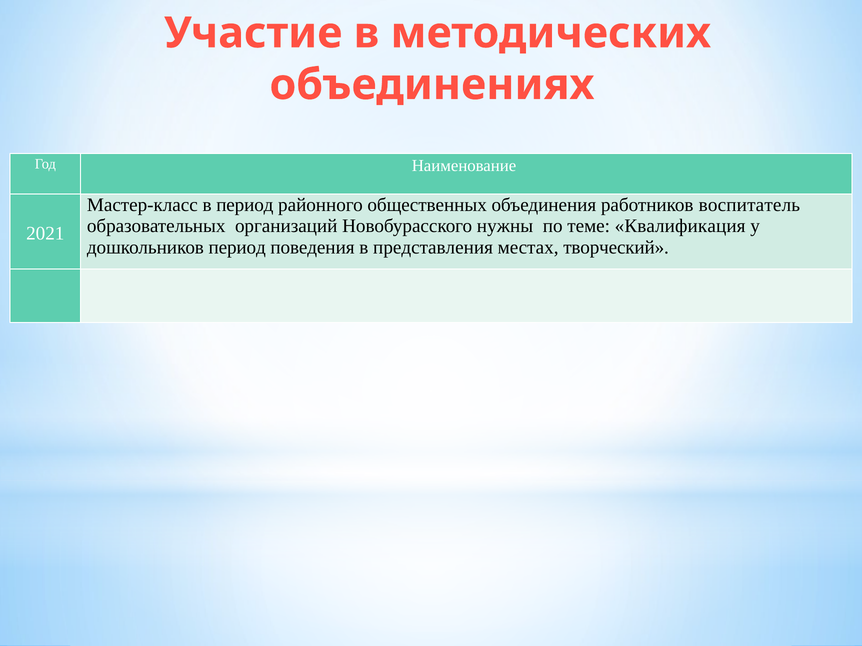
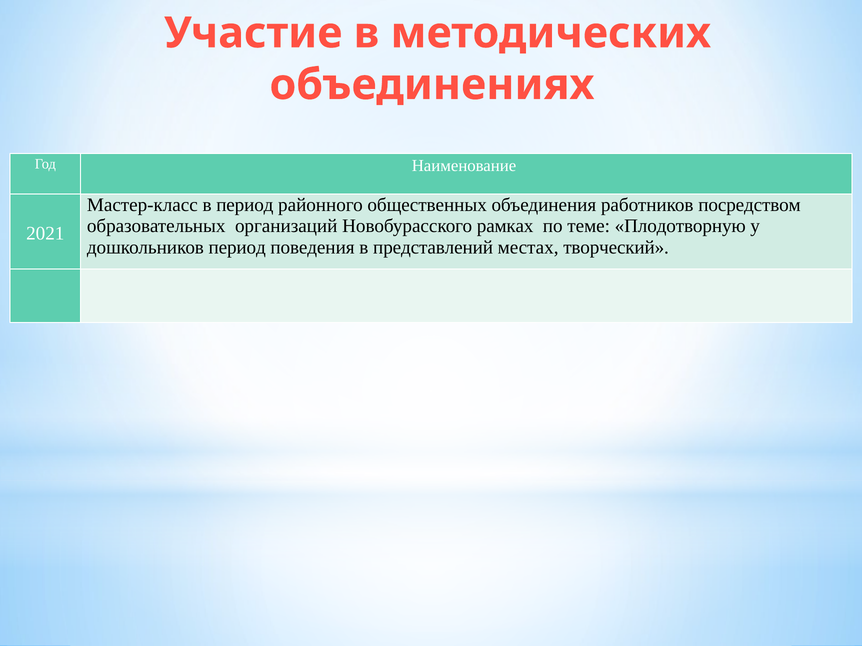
воспитатель: воспитатель -> посредством
нужны: нужны -> рамках
Квалификация: Квалификация -> Плодотворную
представления: представления -> представлений
